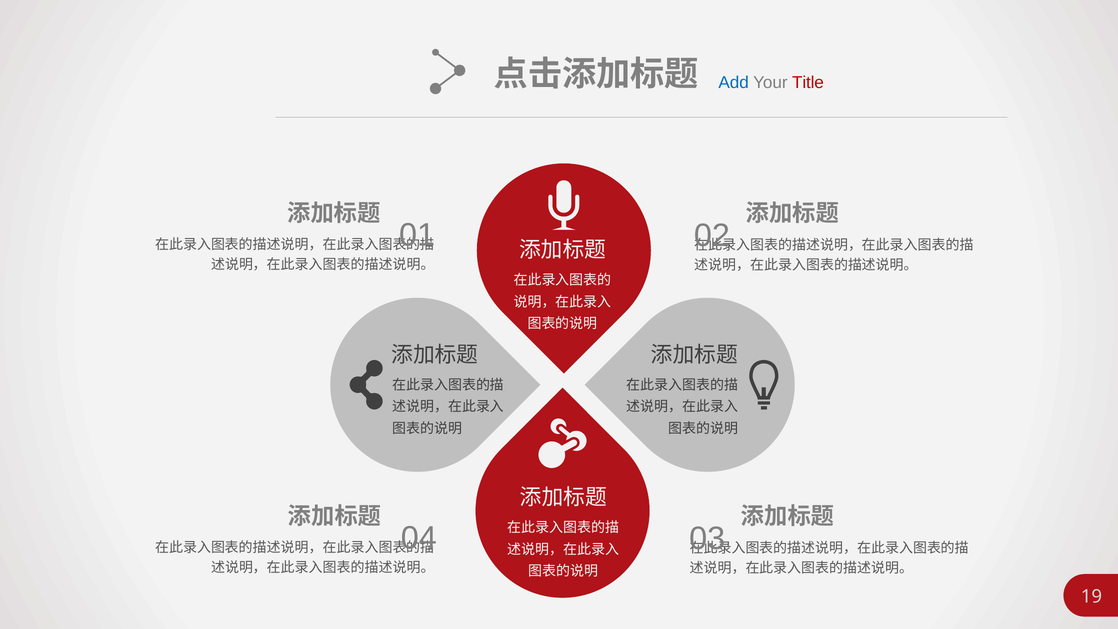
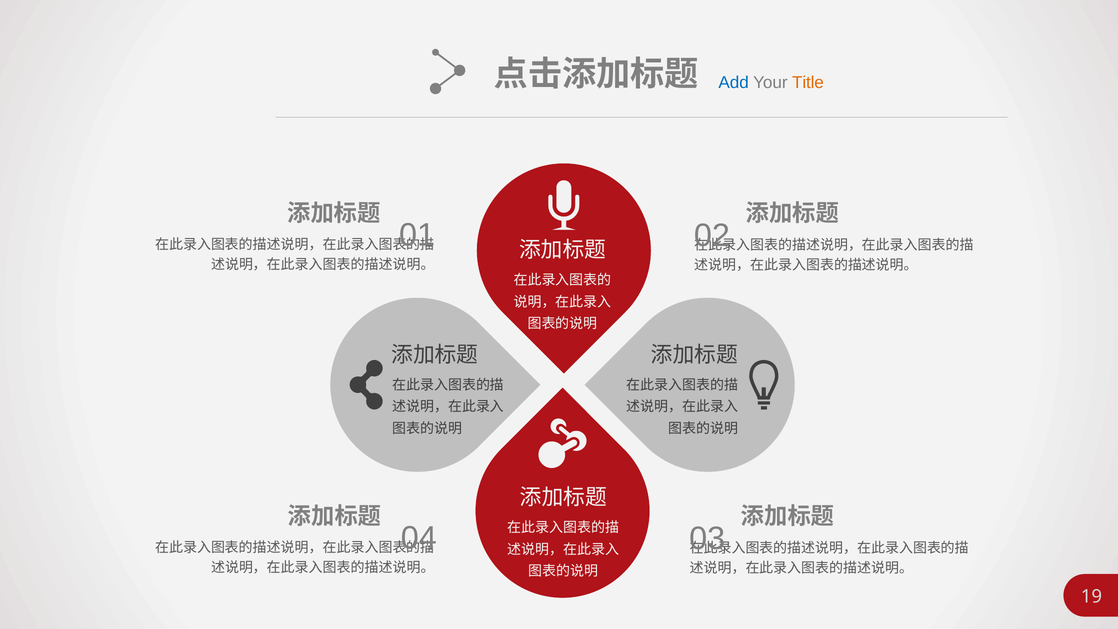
Title colour: red -> orange
